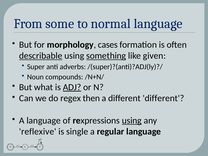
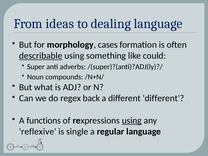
some: some -> ideas
normal: normal -> dealing
something underline: present -> none
given: given -> could
ADJ underline: present -> none
then: then -> back
A language: language -> functions
